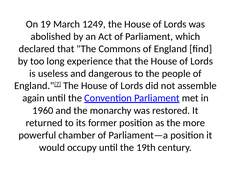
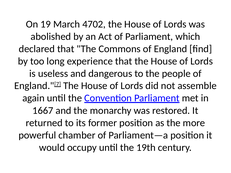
1249: 1249 -> 4702
1960: 1960 -> 1667
